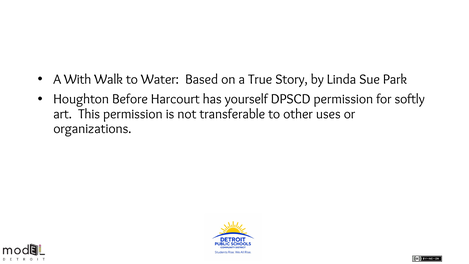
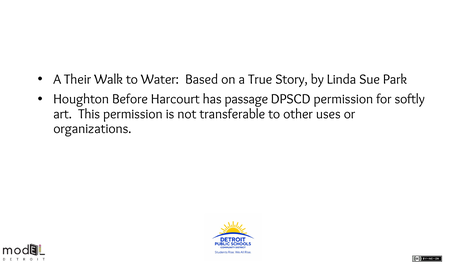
With: With -> Their
yourself: yourself -> passage
